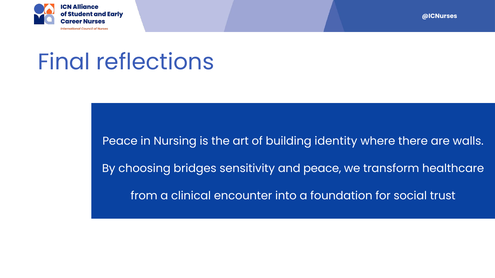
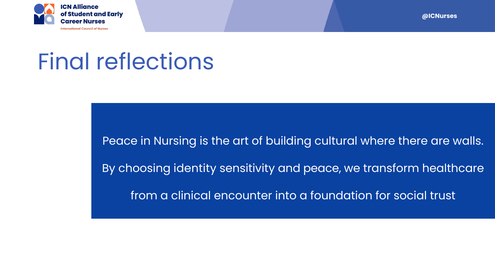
identity: identity -> cultural
bridges: bridges -> identity
